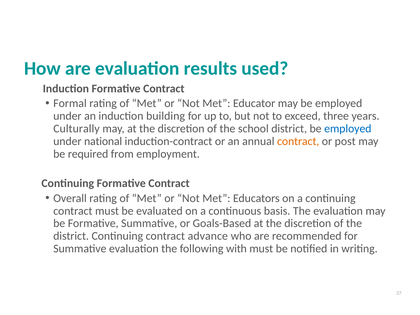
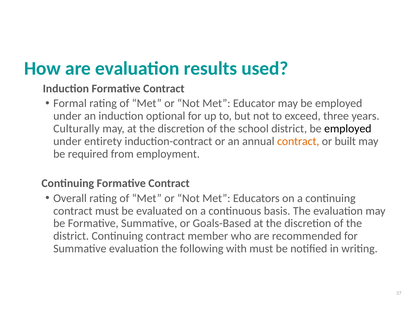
building: building -> optional
employed at (348, 129) colour: blue -> black
national: national -> entirety
post: post -> built
advance: advance -> member
